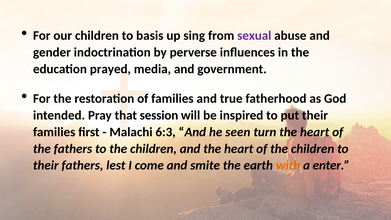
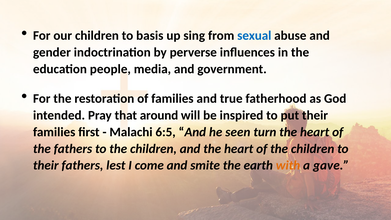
sexual colour: purple -> blue
prayed: prayed -> people
session: session -> around
6:3: 6:3 -> 6:5
enter: enter -> gave
